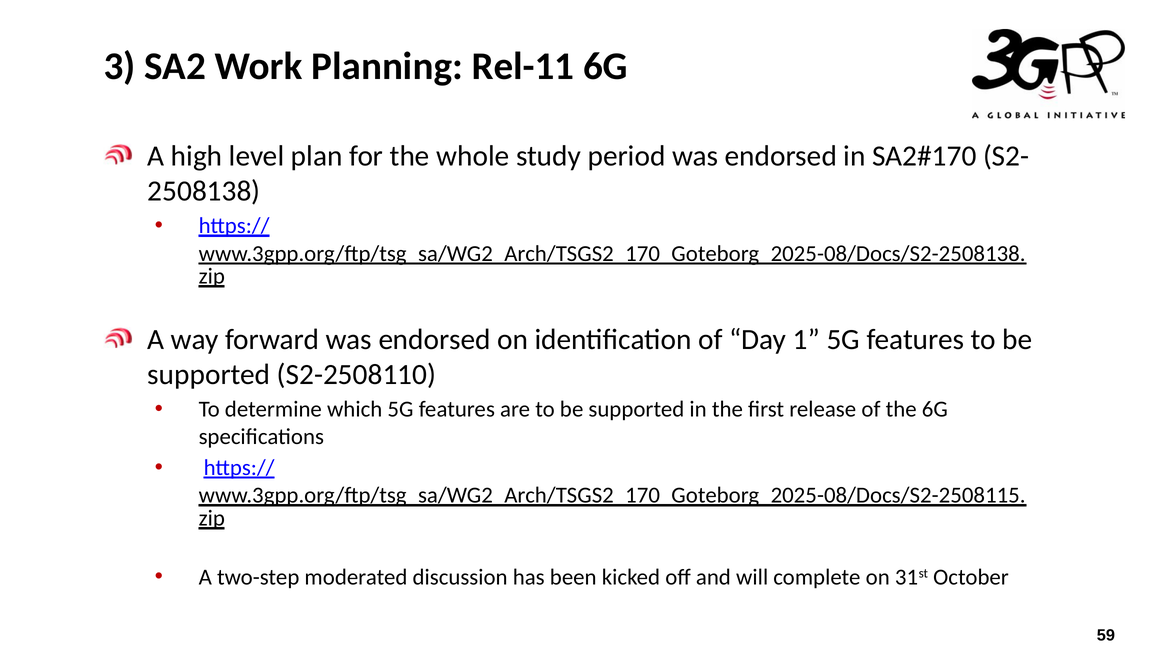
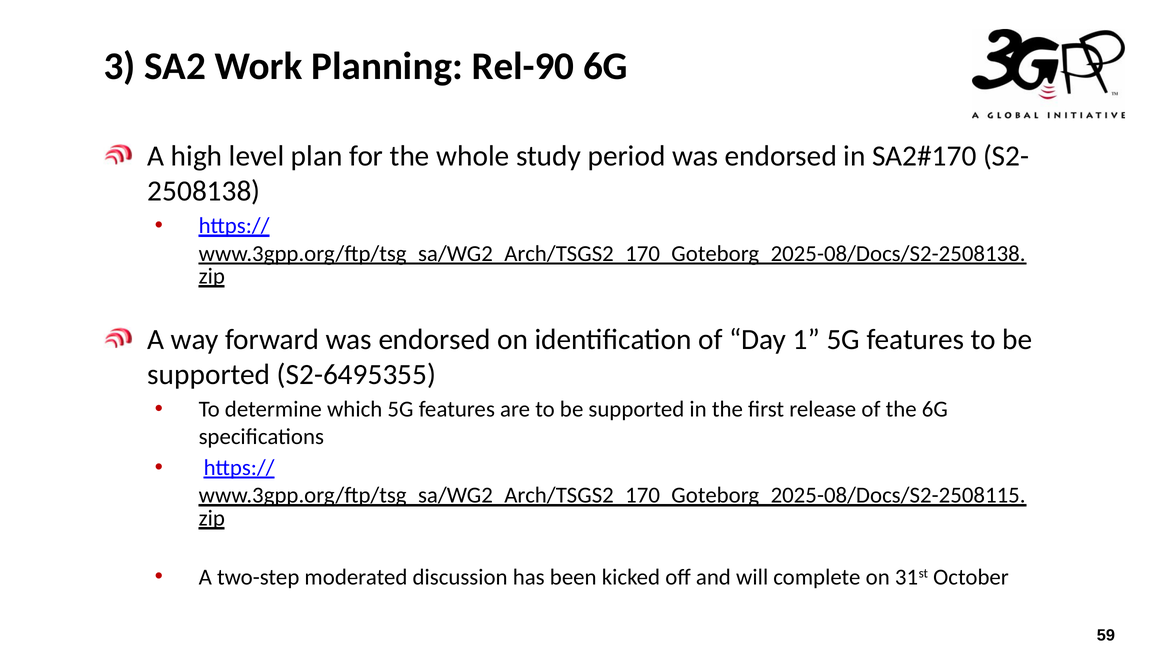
Rel-11: Rel-11 -> Rel-90
S2-2508110: S2-2508110 -> S2-6495355
